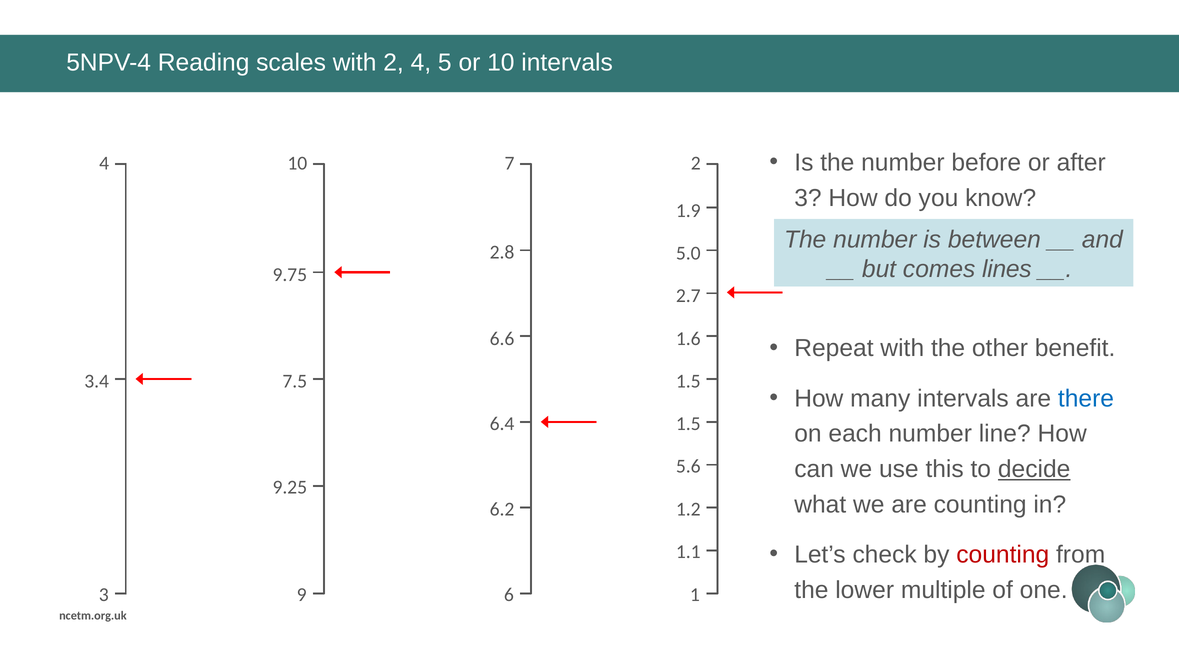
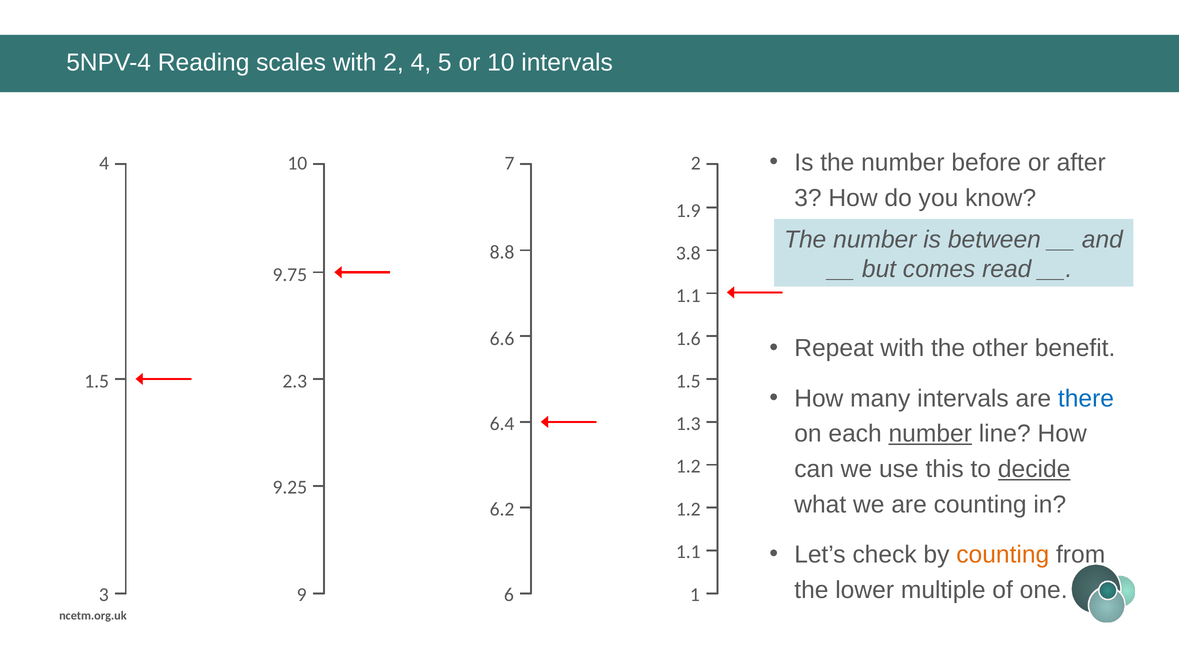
2.8: 2.8 -> 8.8
5.0: 5.0 -> 3.8
lines: lines -> read
2.7 at (688, 296): 2.7 -> 1.1
3.4 at (97, 381): 3.4 -> 1.5
7.5: 7.5 -> 2.3
1.5 at (688, 424): 1.5 -> 1.3
number at (930, 434) underline: none -> present
5.6 at (688, 467): 5.6 -> 1.2
counting at (1003, 555) colour: red -> orange
